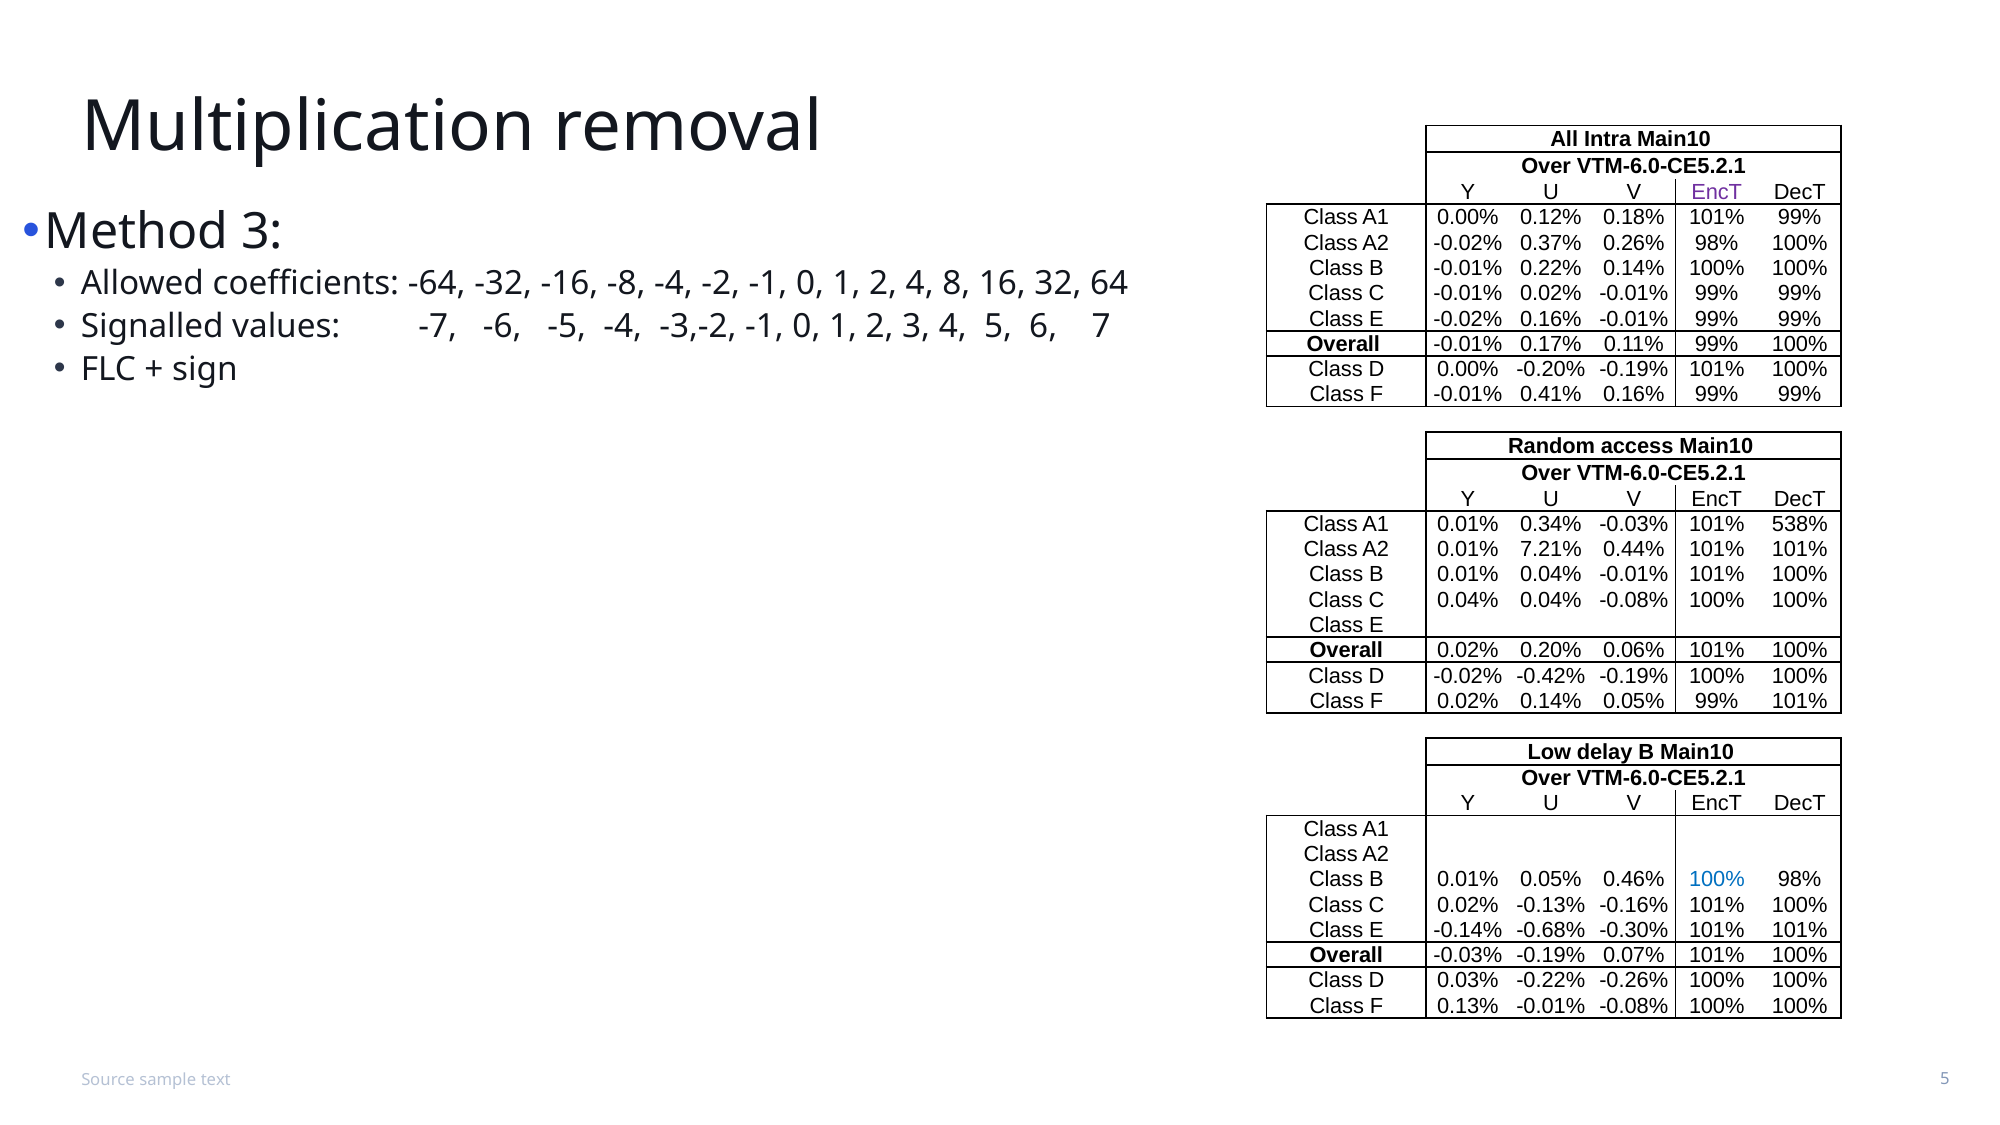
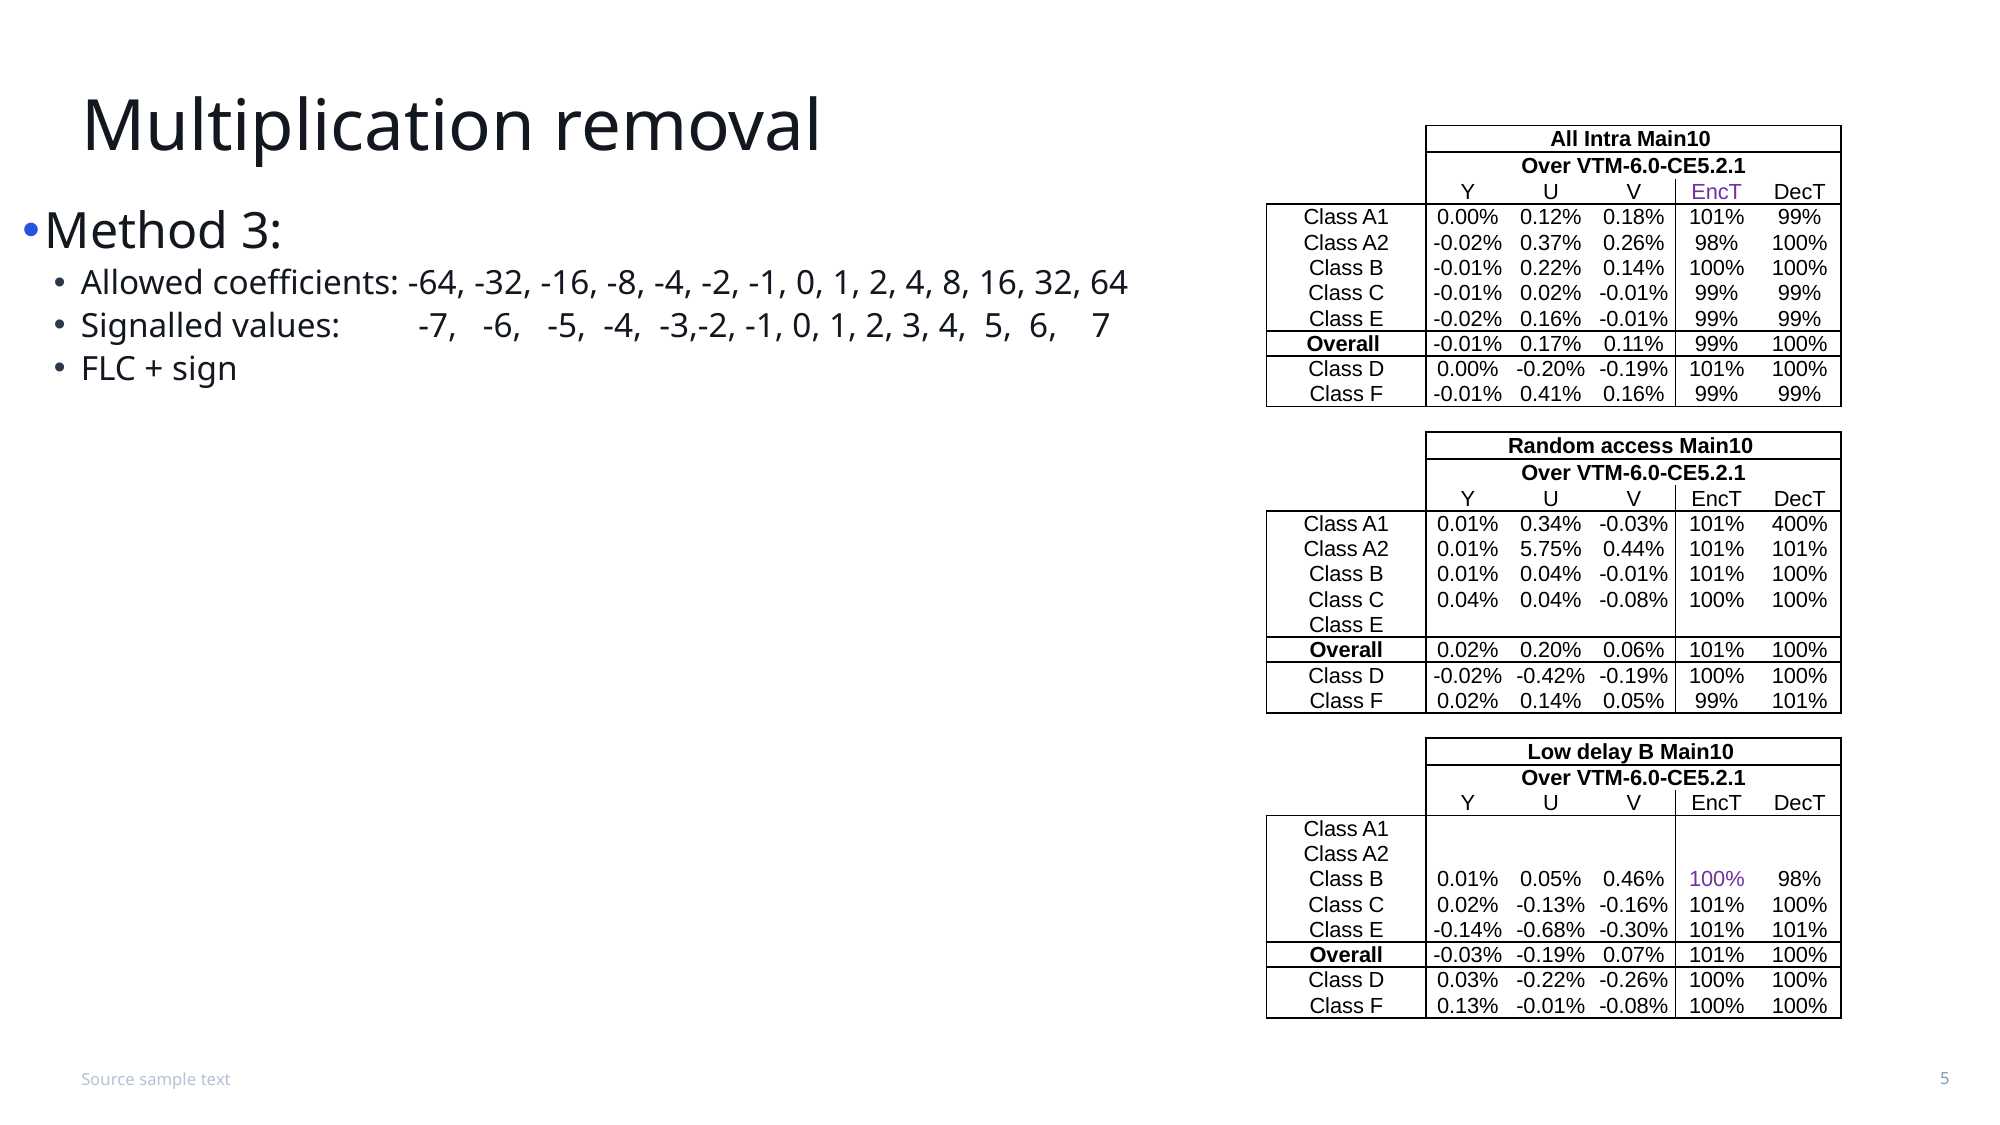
538%: 538% -> 400%
7.21%: 7.21% -> 5.75%
100% at (1717, 880) colour: blue -> purple
